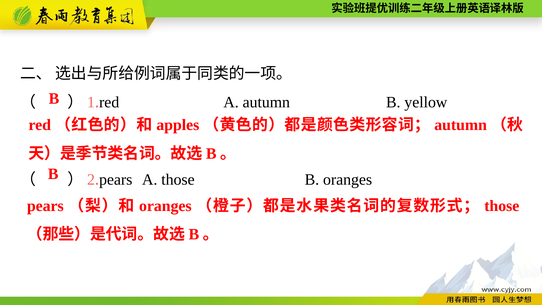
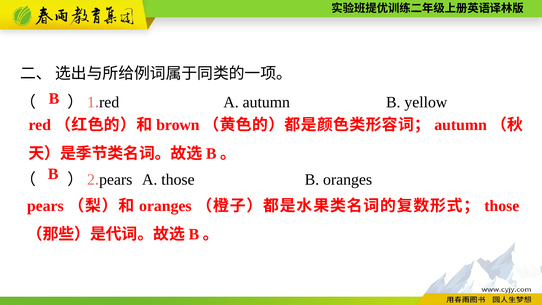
apples: apples -> brown
